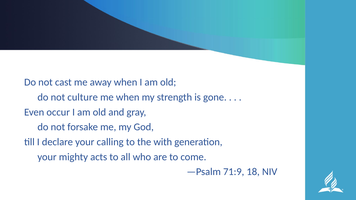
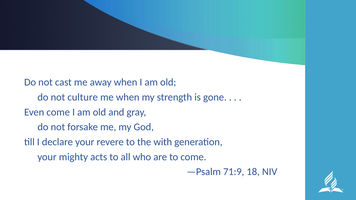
Even occur: occur -> come
calling: calling -> revere
